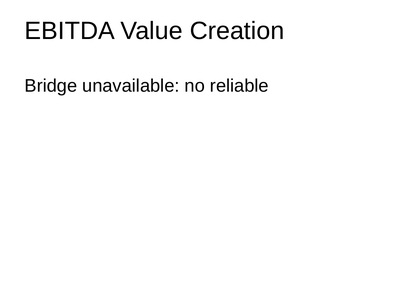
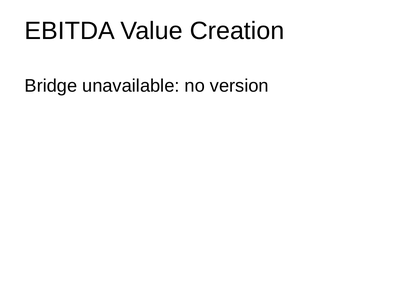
reliable: reliable -> version
